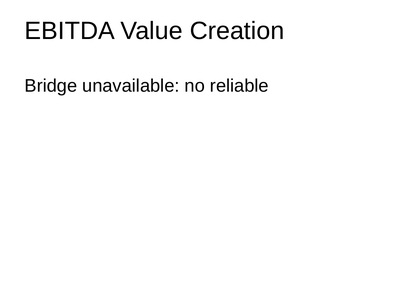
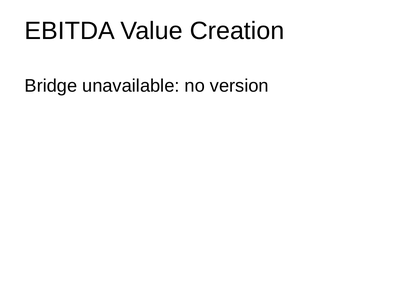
reliable: reliable -> version
